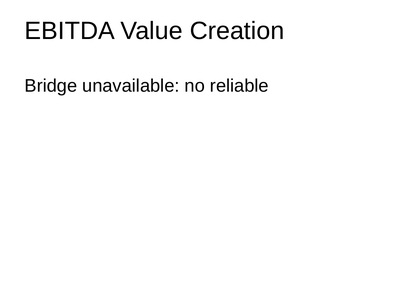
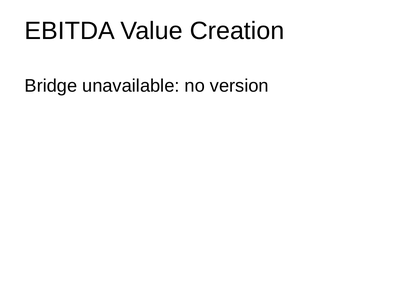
reliable: reliable -> version
